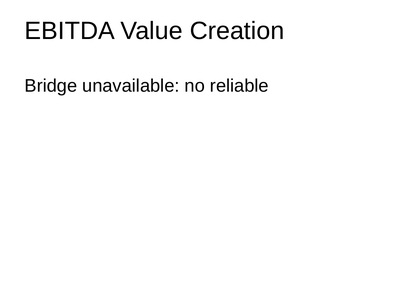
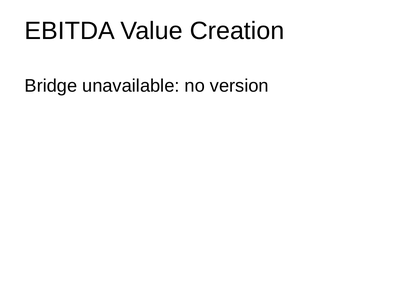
reliable: reliable -> version
